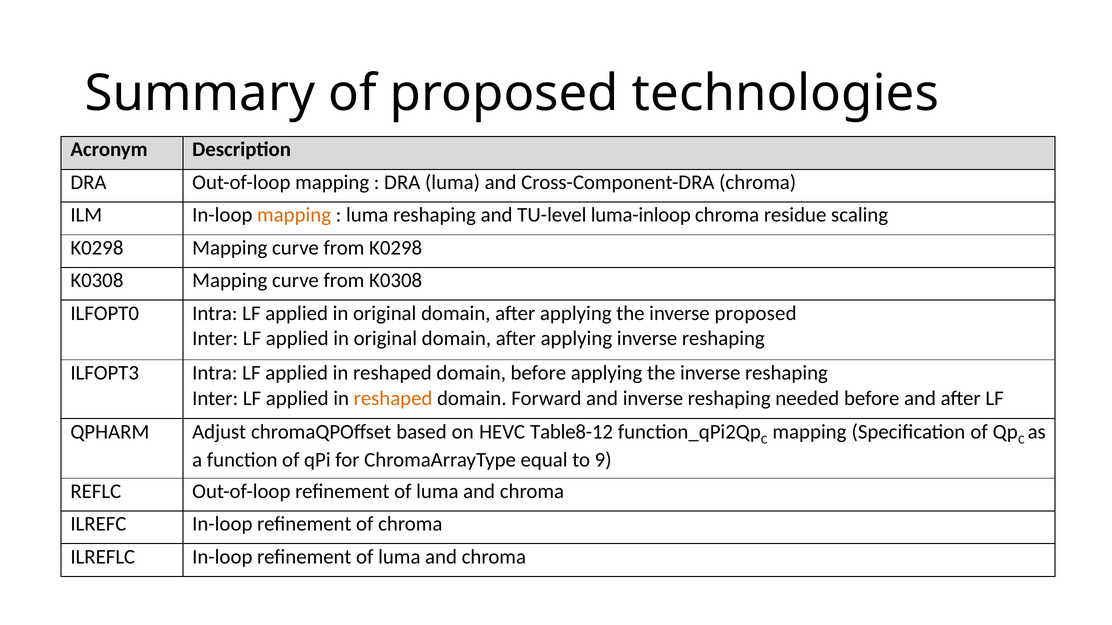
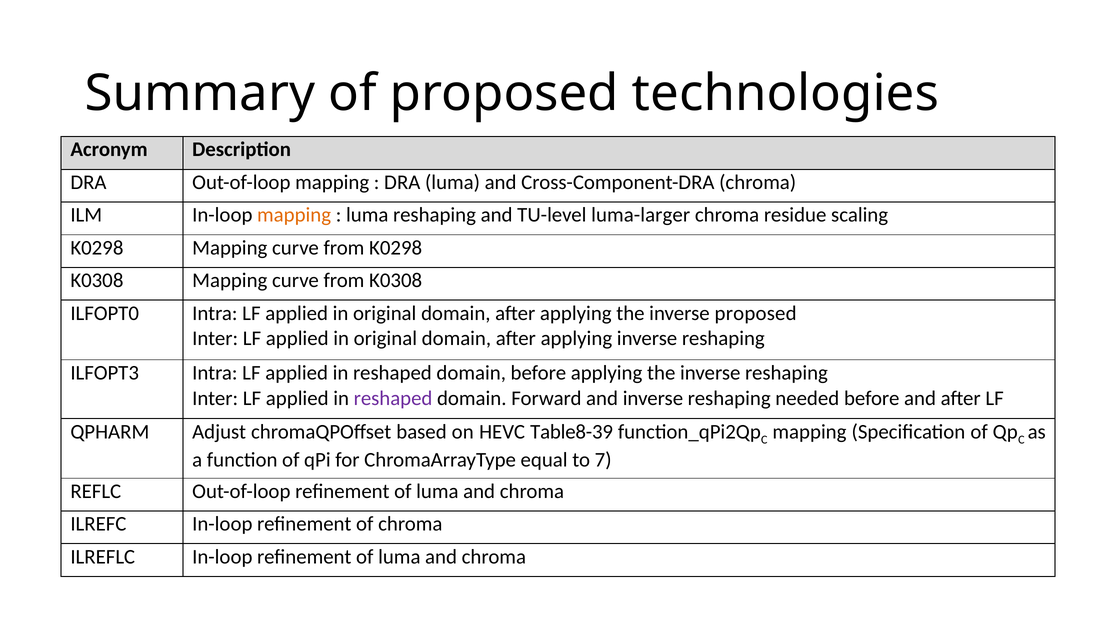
luma-inloop: luma-inloop -> luma-larger
reshaped at (393, 398) colour: orange -> purple
Table8-12: Table8-12 -> Table8-39
9: 9 -> 7
